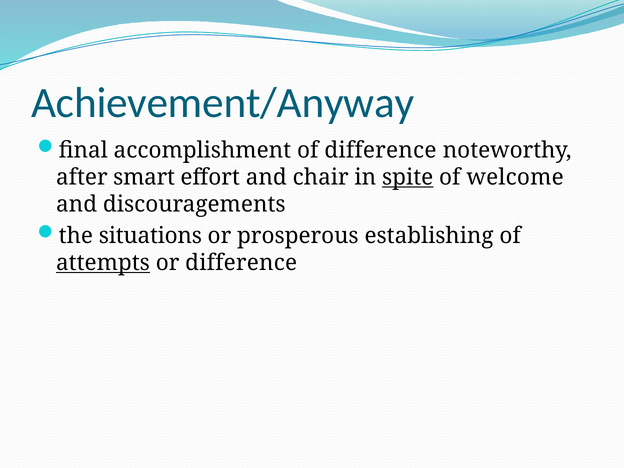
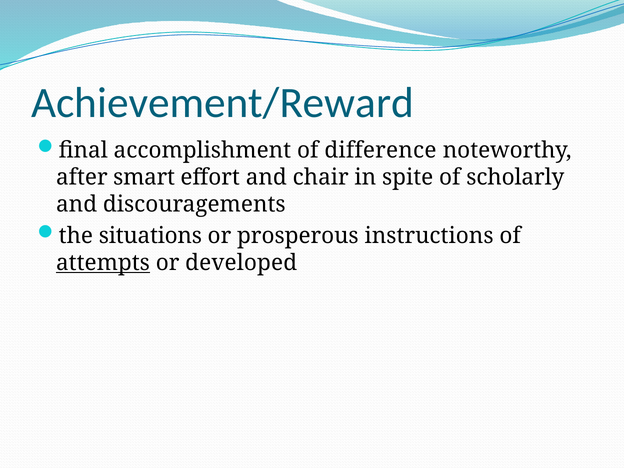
Achievement/Anyway: Achievement/Anyway -> Achievement/Reward
spite underline: present -> none
welcome: welcome -> scholarly
establishing: establishing -> instructions
or difference: difference -> developed
